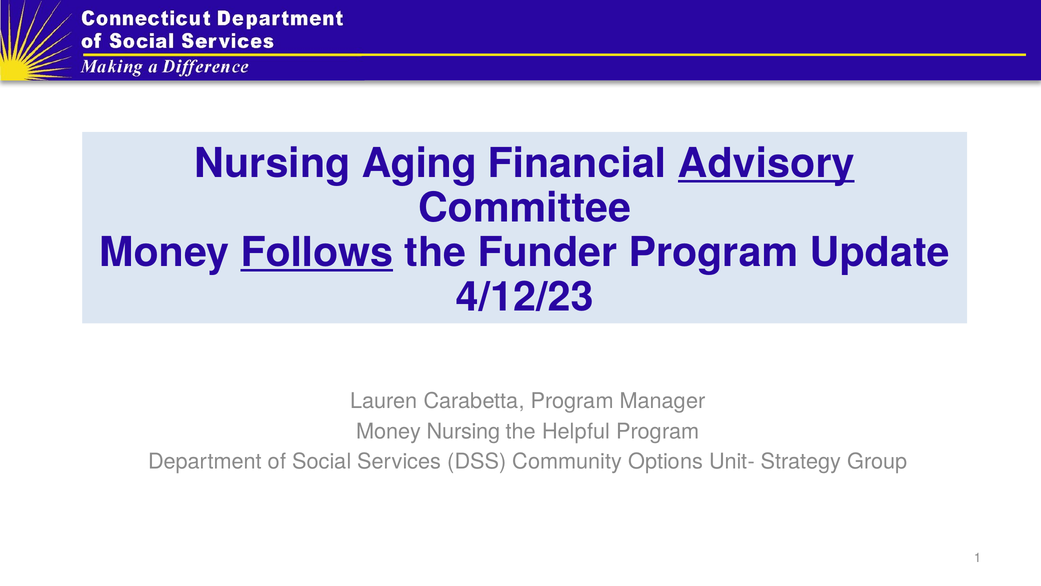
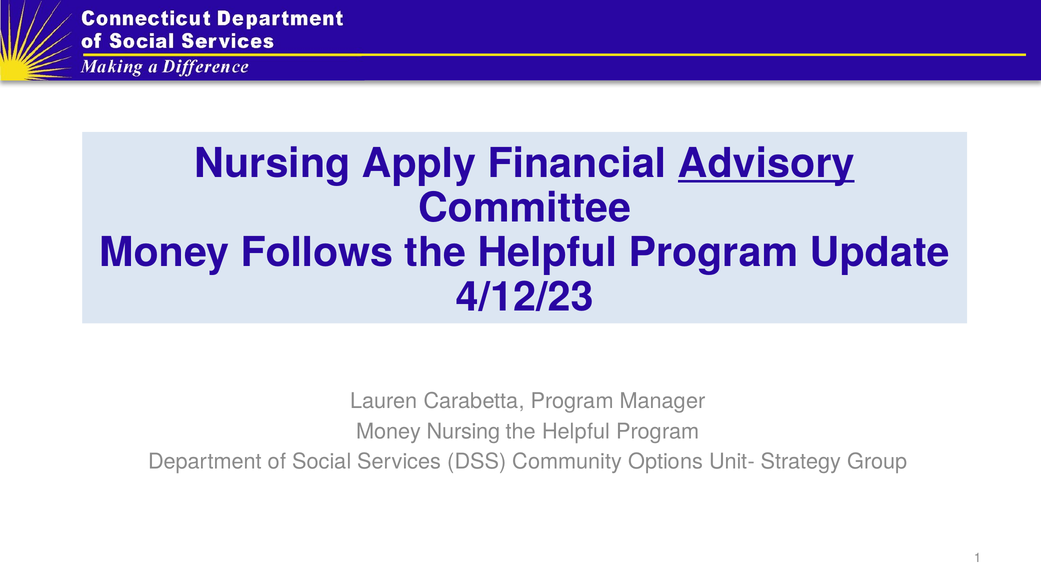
Aging: Aging -> Apply
Follows underline: present -> none
Funder at (547, 252): Funder -> Helpful
